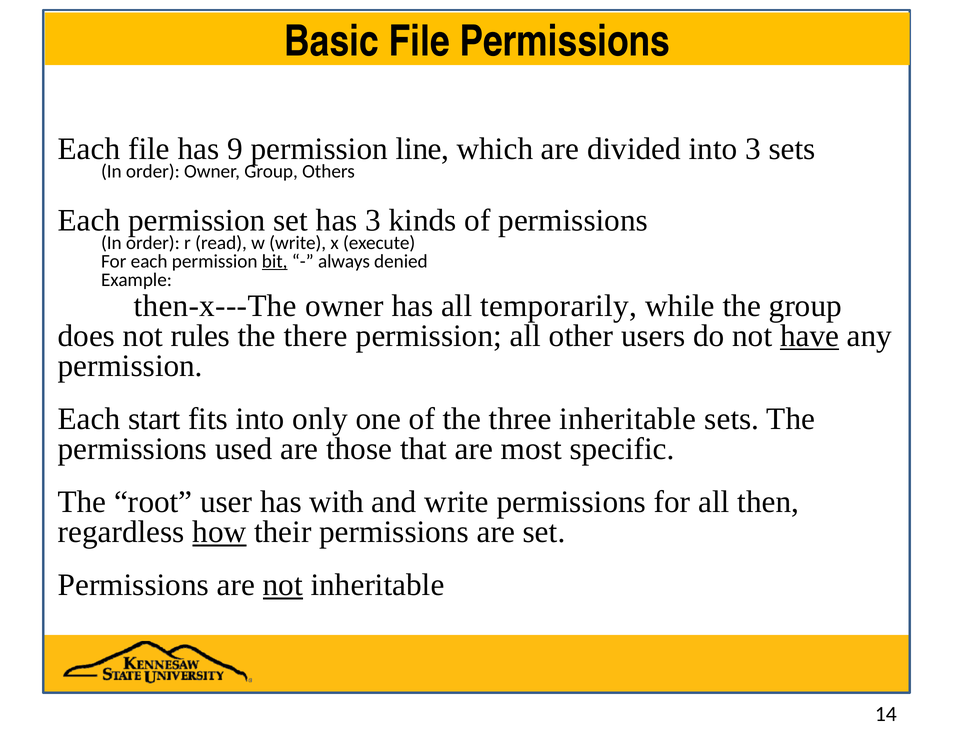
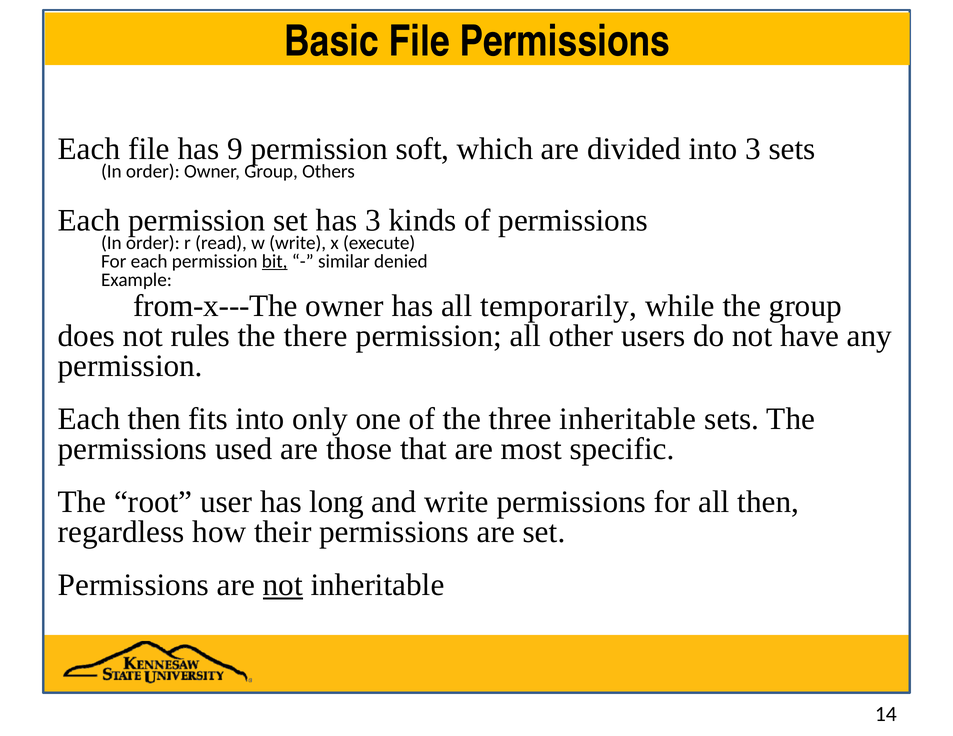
line: line -> soft
always: always -> similar
then-x---The: then-x---The -> from-x---The
have underline: present -> none
Each start: start -> then
with: with -> long
how underline: present -> none
